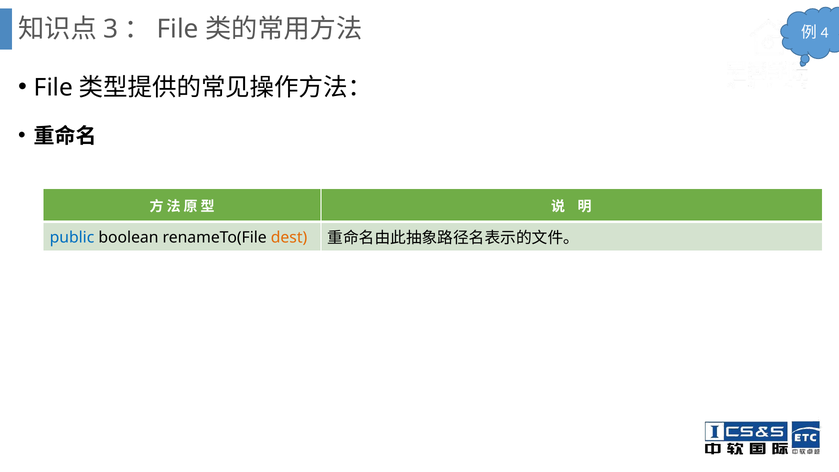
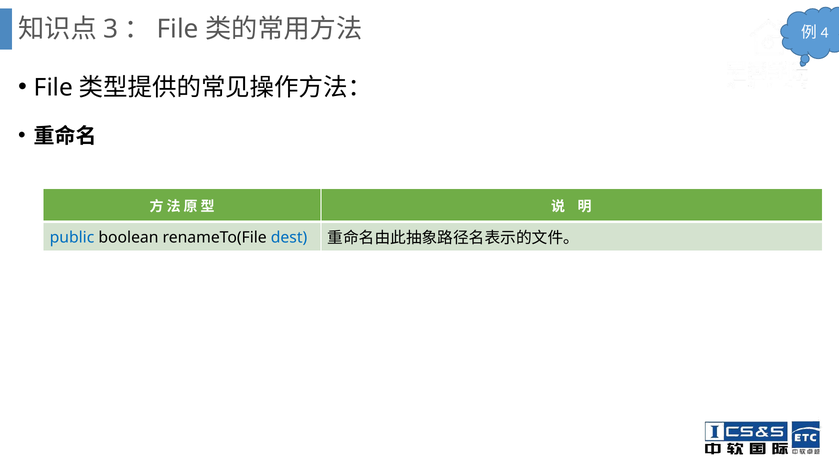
dest colour: orange -> blue
